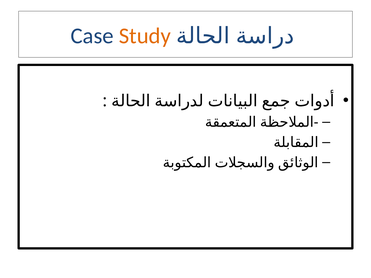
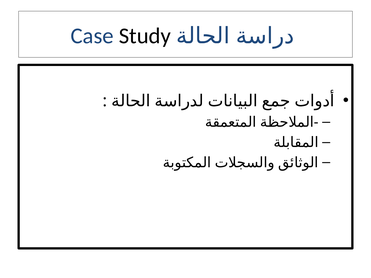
Study colour: orange -> black
